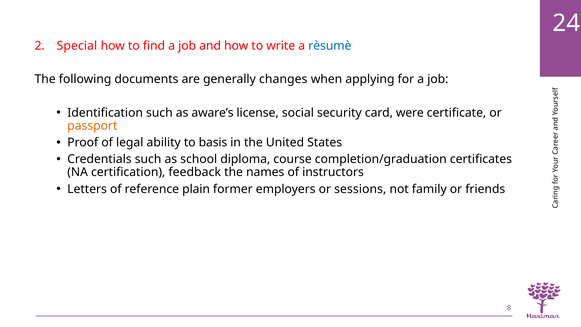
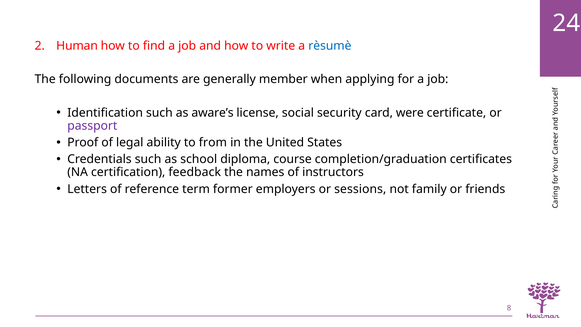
Special: Special -> Human
changes: changes -> member
passport colour: orange -> purple
basis: basis -> from
plain: plain -> term
